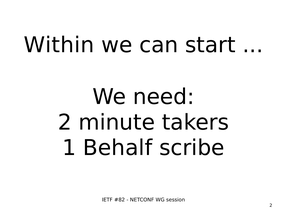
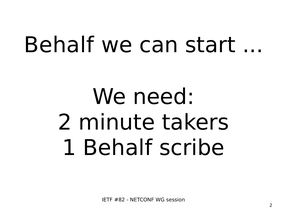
Within at (59, 45): Within -> Behalf
